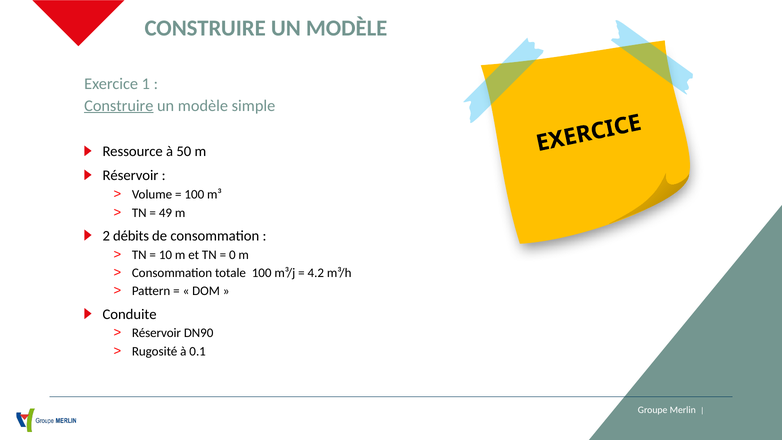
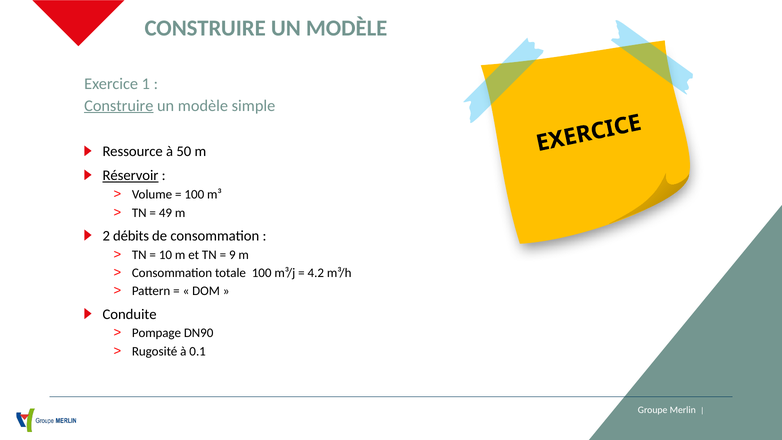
Réservoir at (131, 176) underline: none -> present
0: 0 -> 9
Réservoir at (156, 333): Réservoir -> Pompage
